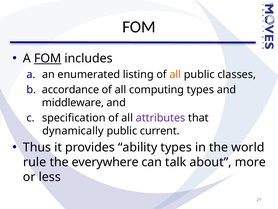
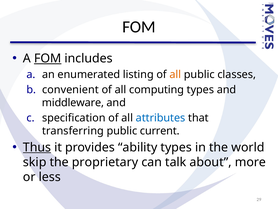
accordance: accordance -> convenient
attributes colour: purple -> blue
dynamically: dynamically -> transferring
Thus underline: none -> present
rule: rule -> skip
everywhere: everywhere -> proprietary
